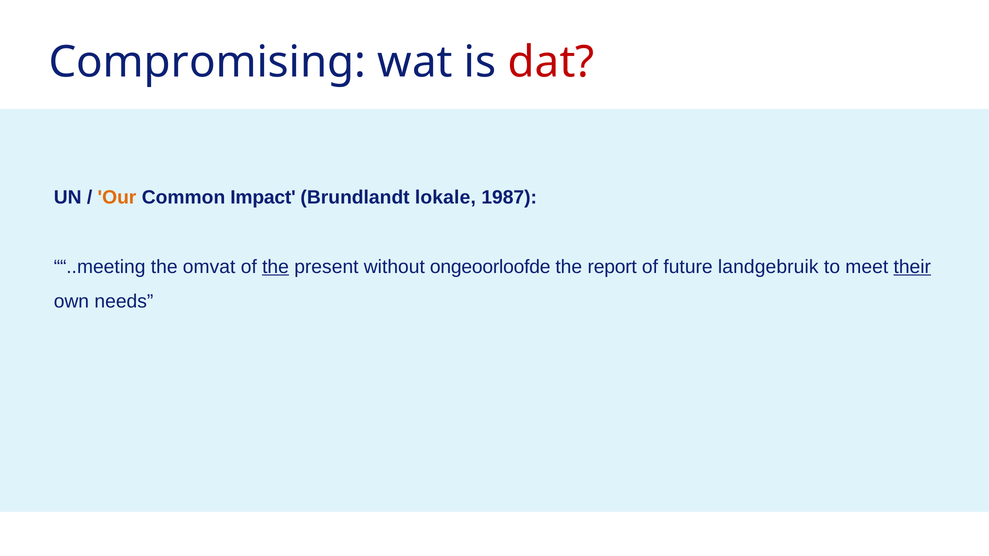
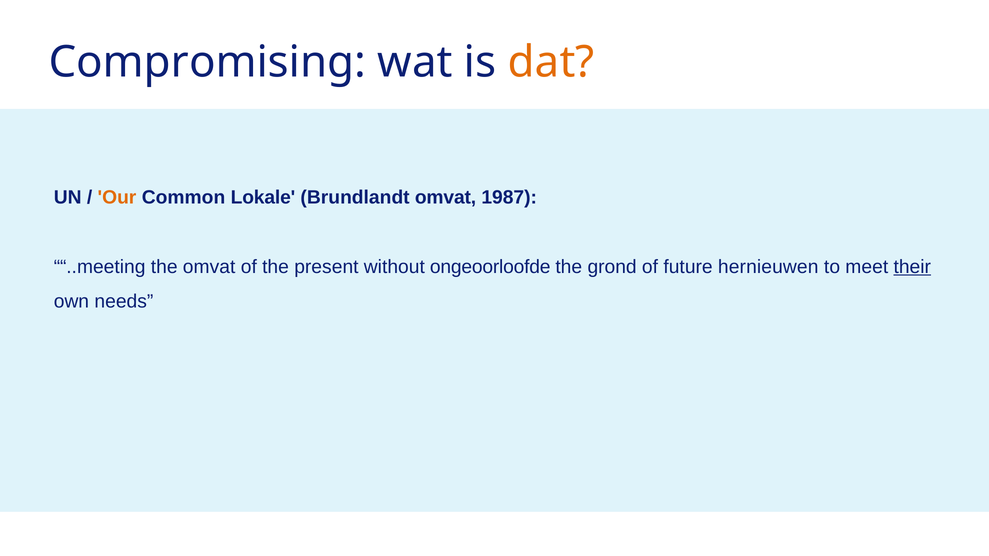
dat colour: red -> orange
Impact: Impact -> Lokale
Brundlandt lokale: lokale -> omvat
the at (276, 267) underline: present -> none
report: report -> grond
landgebruik: landgebruik -> hernieuwen
